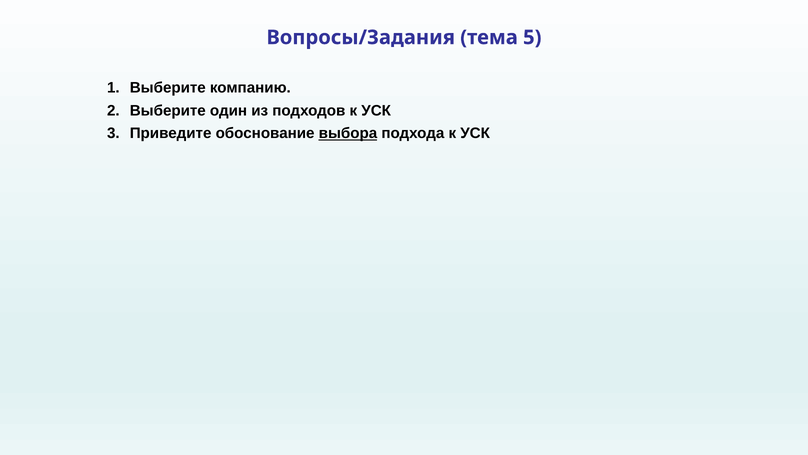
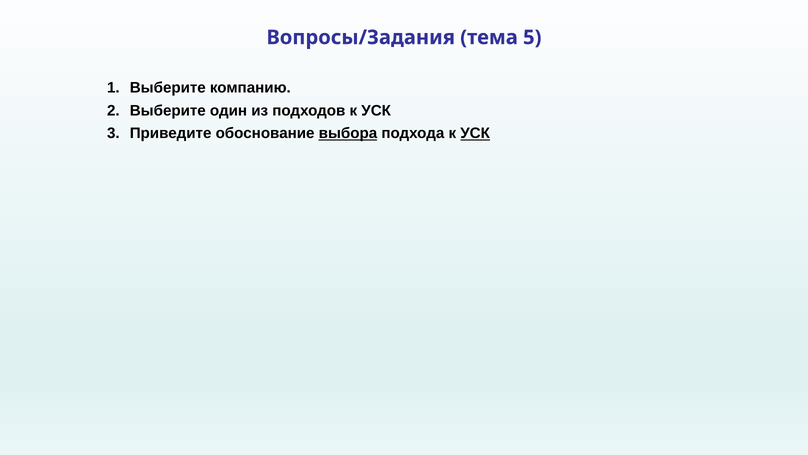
УСК at (475, 133) underline: none -> present
